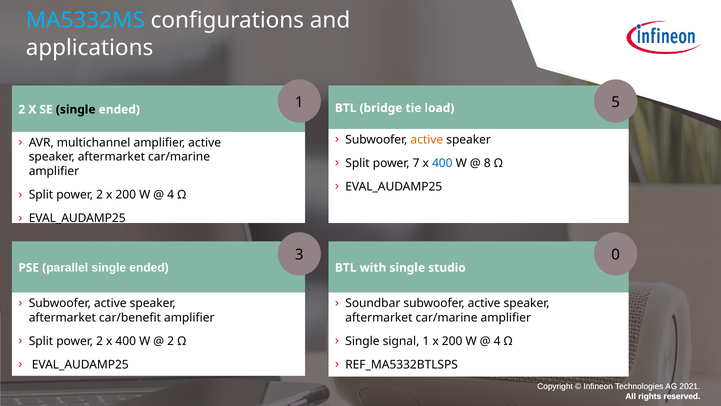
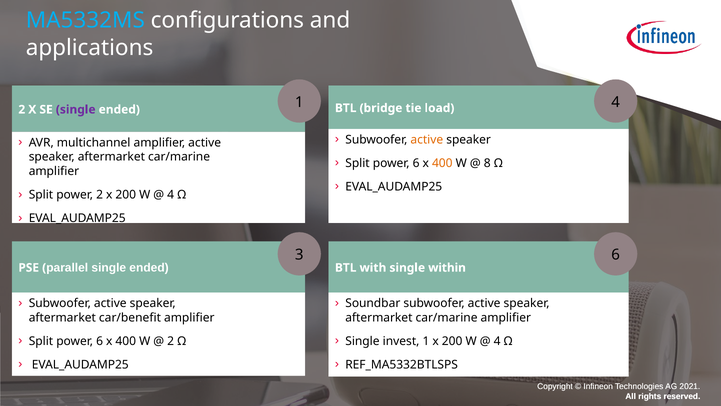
1 5: 5 -> 4
single at (76, 109) colour: black -> purple
7 at (416, 163): 7 -> 6
400 at (442, 163) colour: blue -> orange
3 0: 0 -> 6
studio: studio -> within
signal: signal -> invest
2 at (100, 341): 2 -> 6
